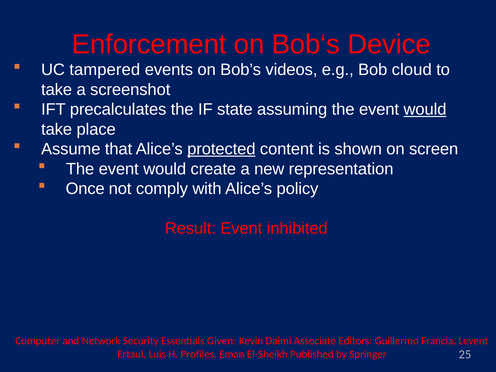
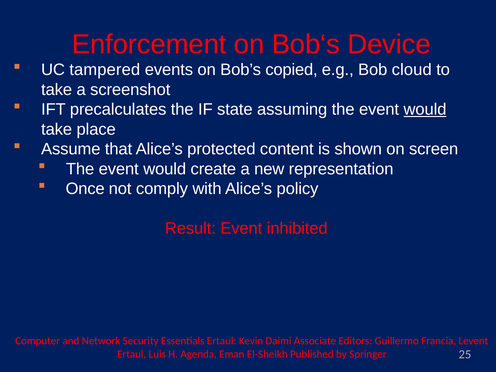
videos: videos -> copied
protected underline: present -> none
Essentials Given: Given -> Ertaul
Profiles: Profiles -> Agenda
